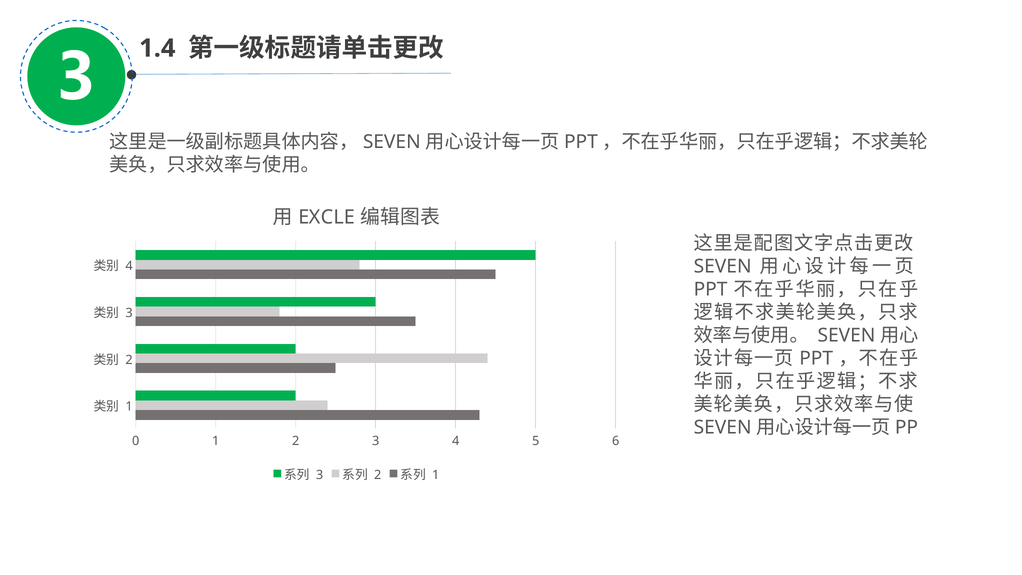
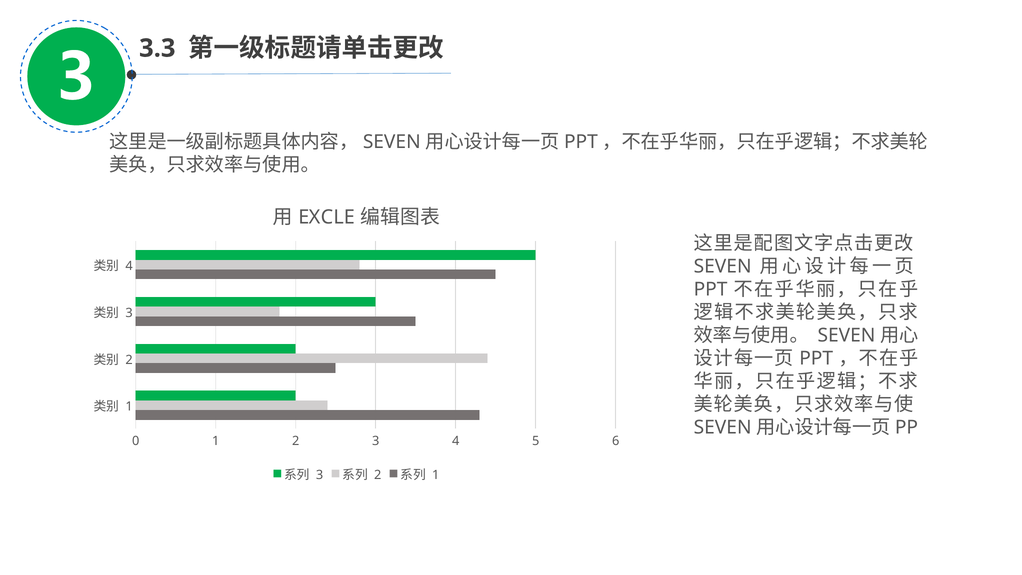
1.4: 1.4 -> 3.3
